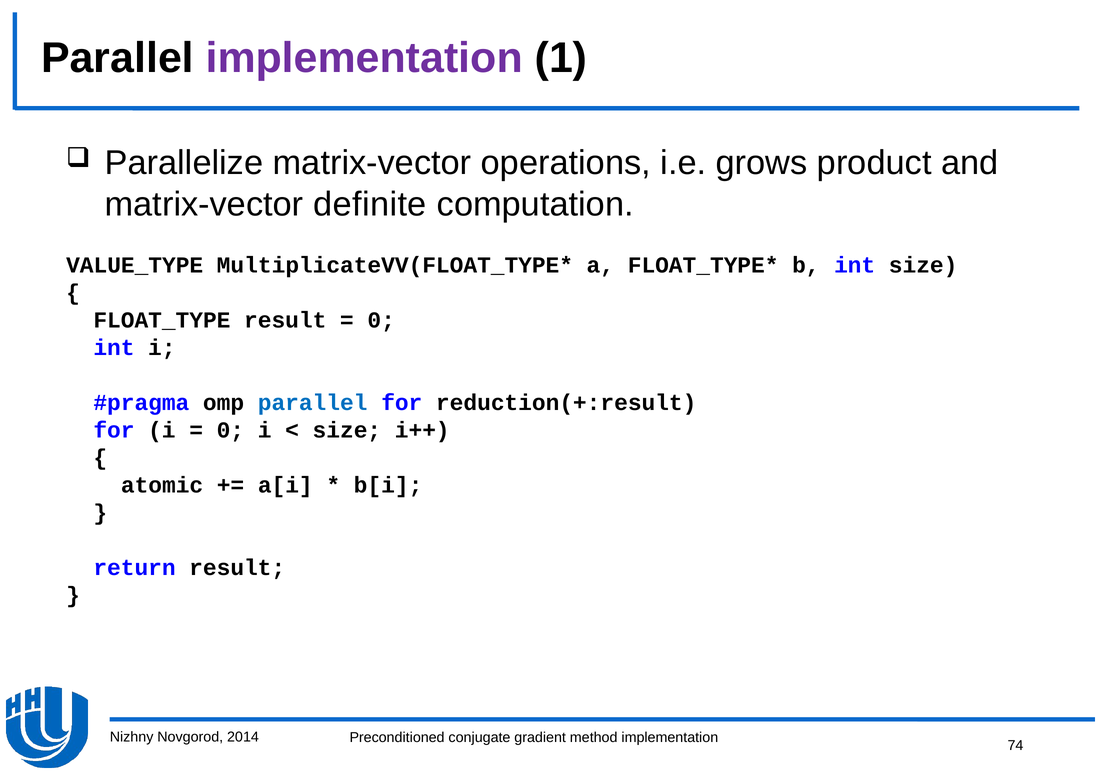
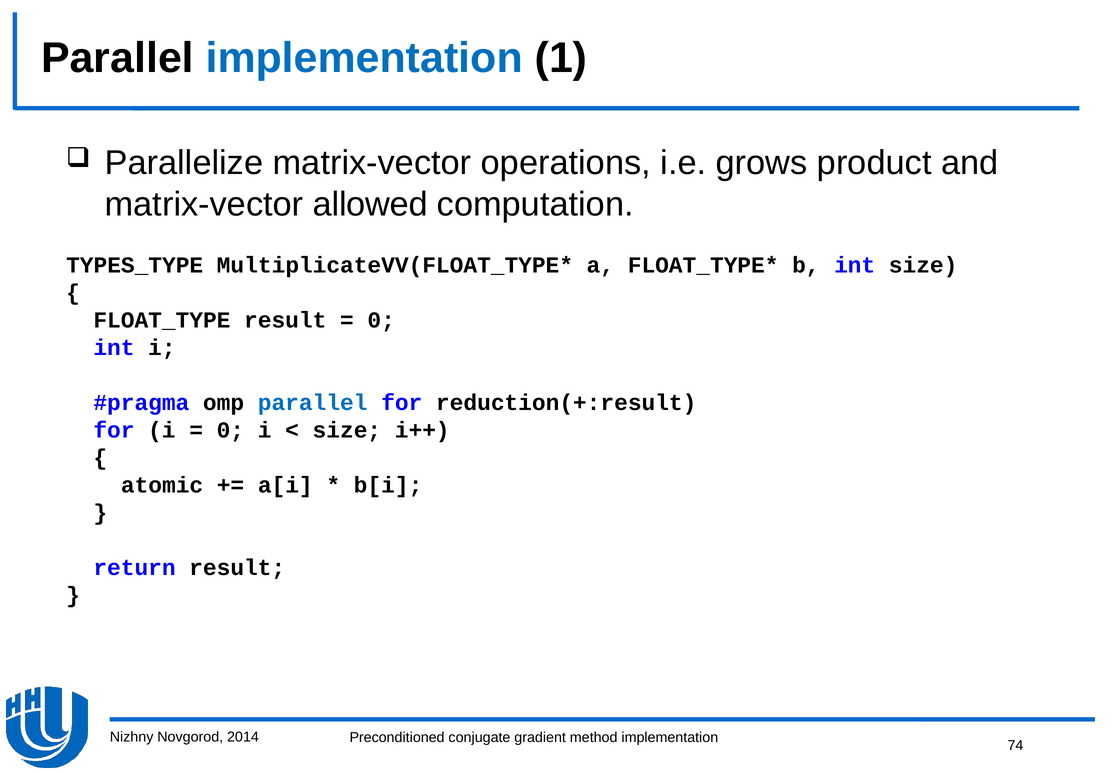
implementation at (364, 58) colour: purple -> blue
definite: definite -> allowed
VALUE_TYPE: VALUE_TYPE -> TYPES_TYPE
